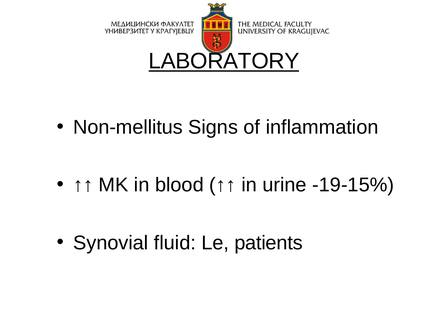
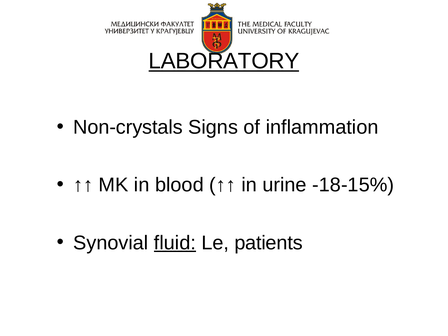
Non-mellitus: Non-mellitus -> Non-crystals
-19-15%: -19-15% -> -18-15%
fluid underline: none -> present
